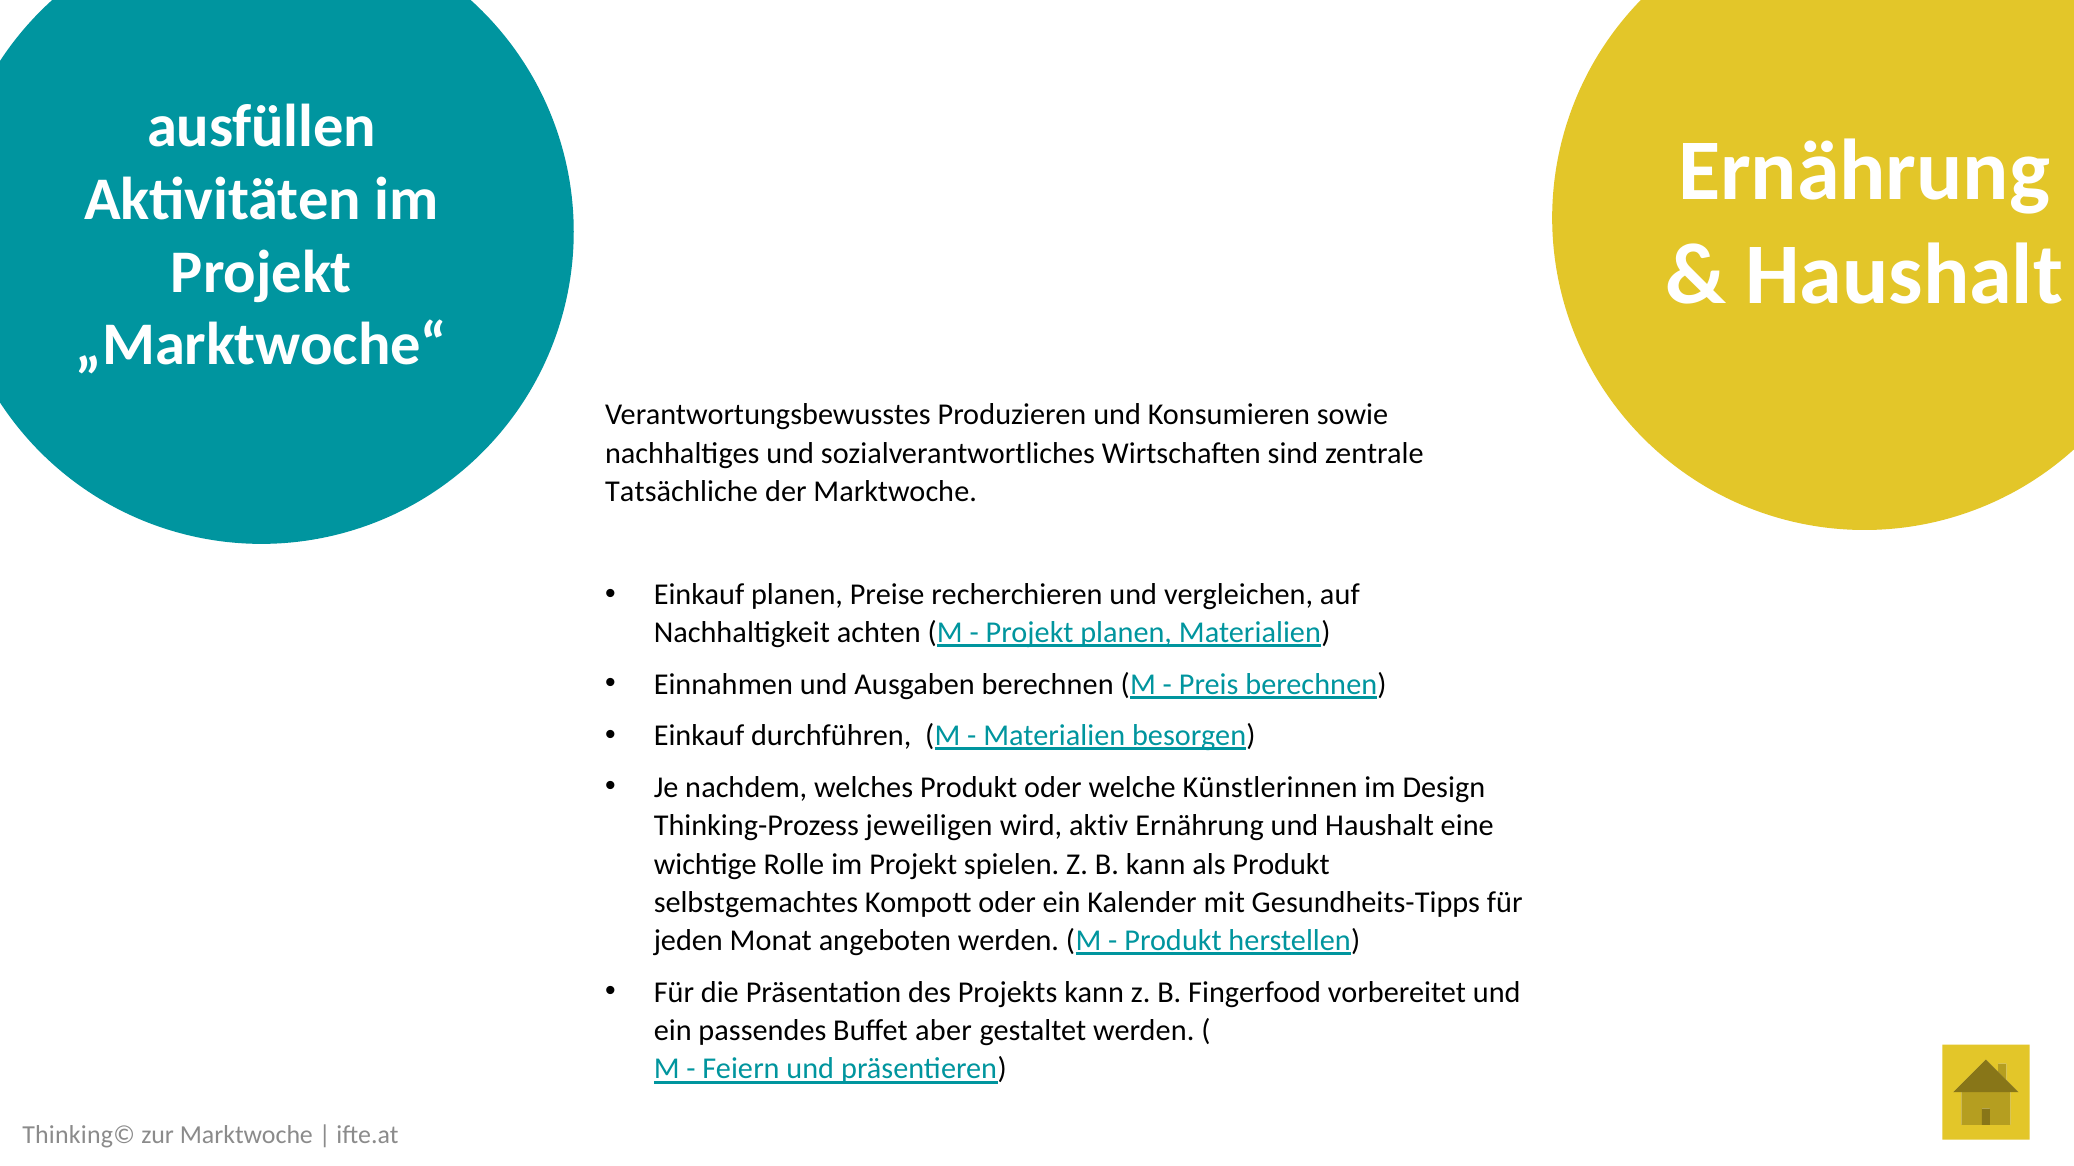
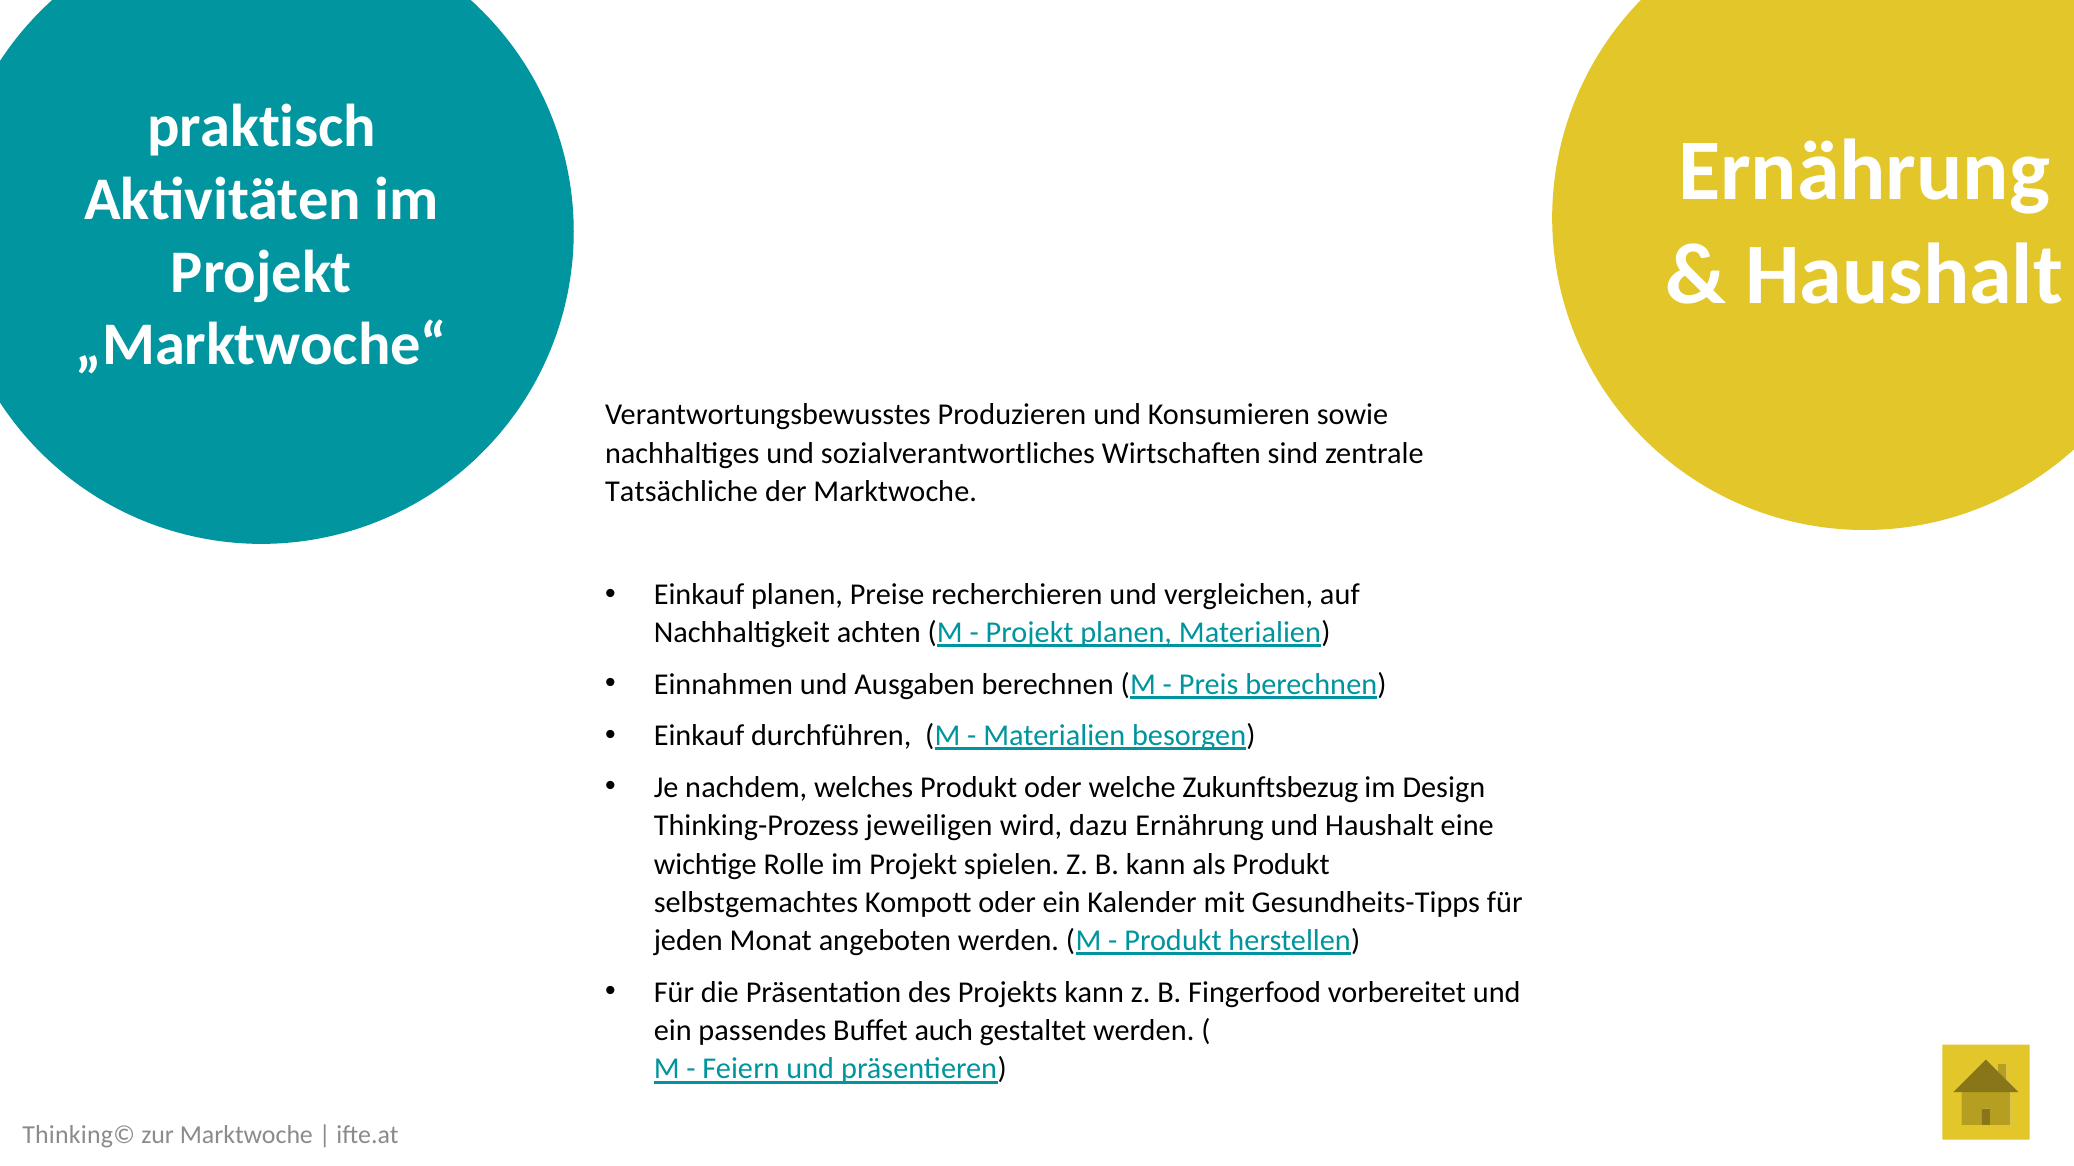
ausfüllen: ausfüllen -> praktisch
Künstlerinnen: Künstlerinnen -> Zukunftsbezug
aktiv: aktiv -> dazu
aber: aber -> auch
